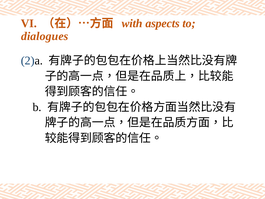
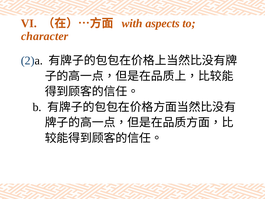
dialogues: dialogues -> character
